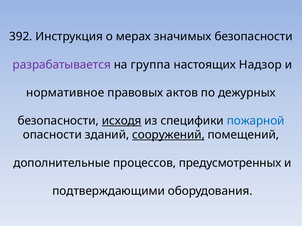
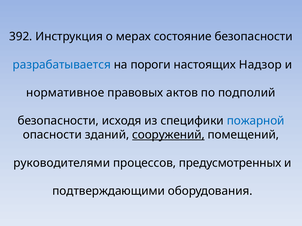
значимых: значимых -> состояние
разрабатывается colour: purple -> blue
группа: группа -> пороги
дежурных: дежурных -> подполий
исходя underline: present -> none
дополнительные: дополнительные -> руководителями
